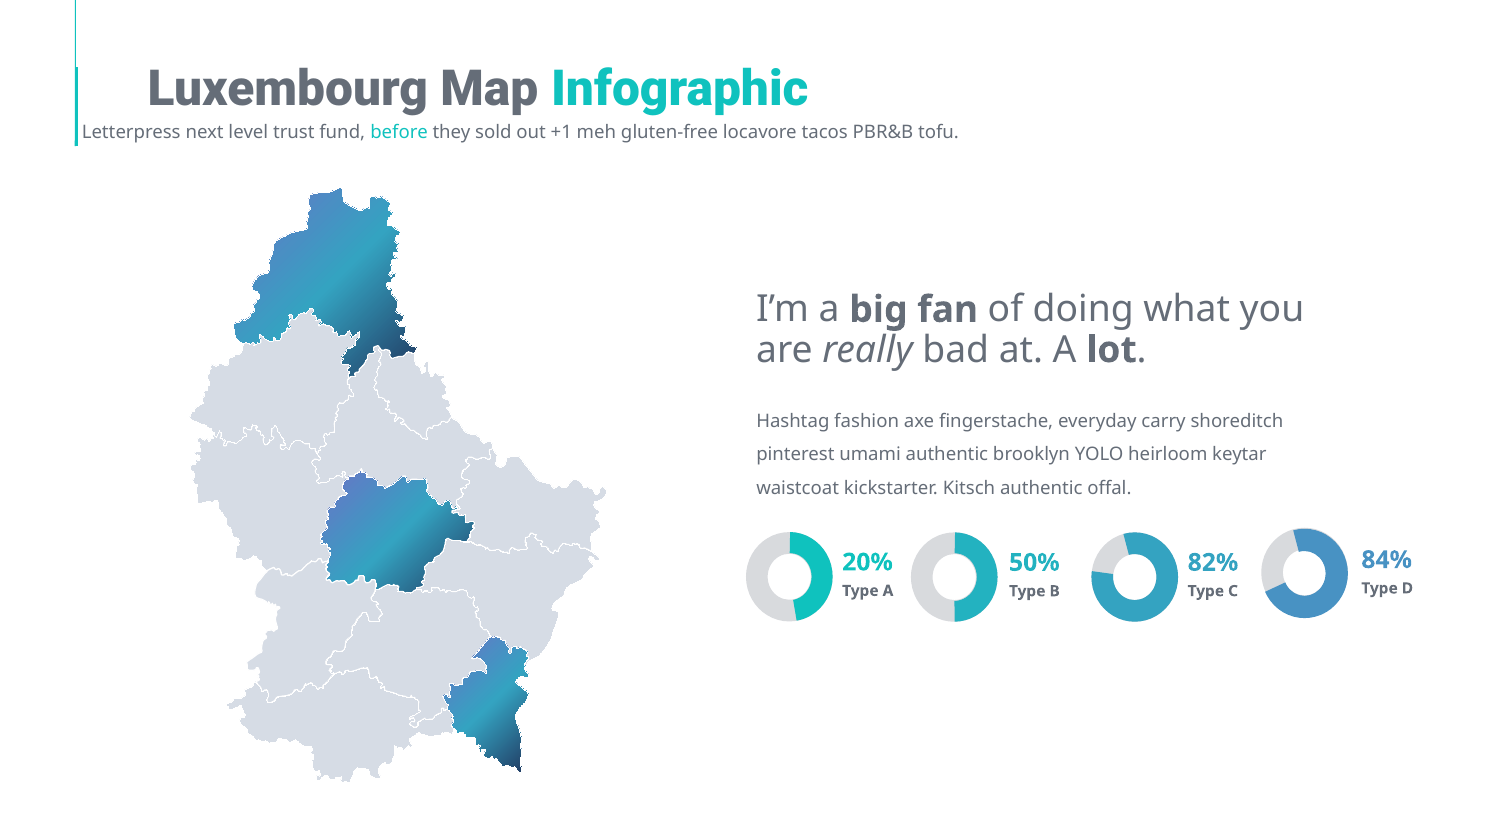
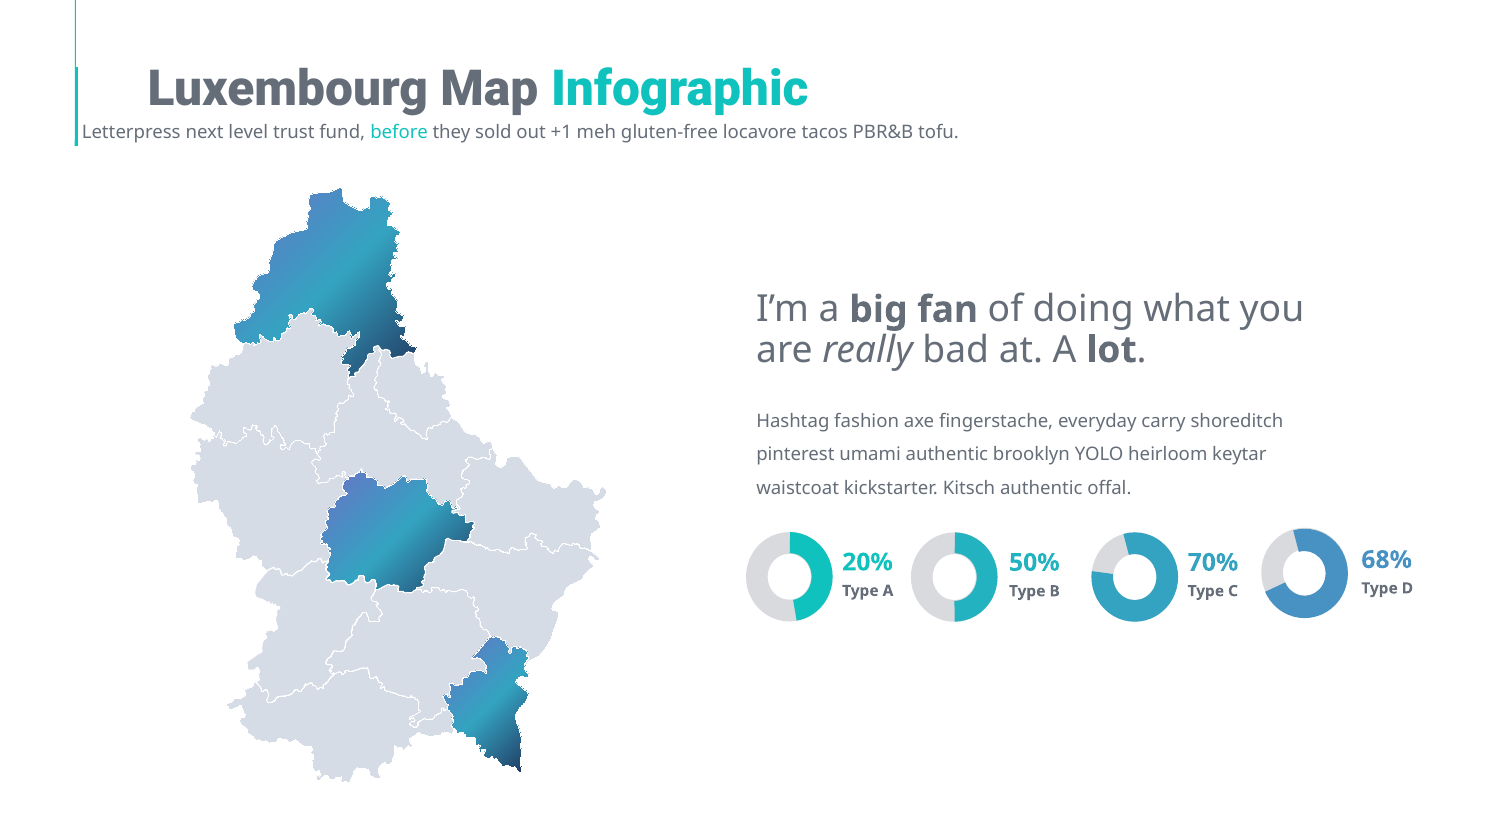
84%: 84% -> 68%
82%: 82% -> 70%
